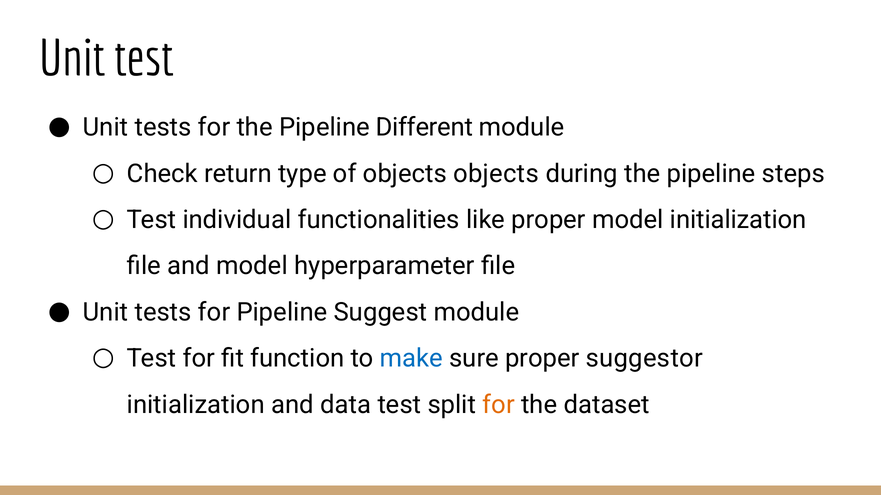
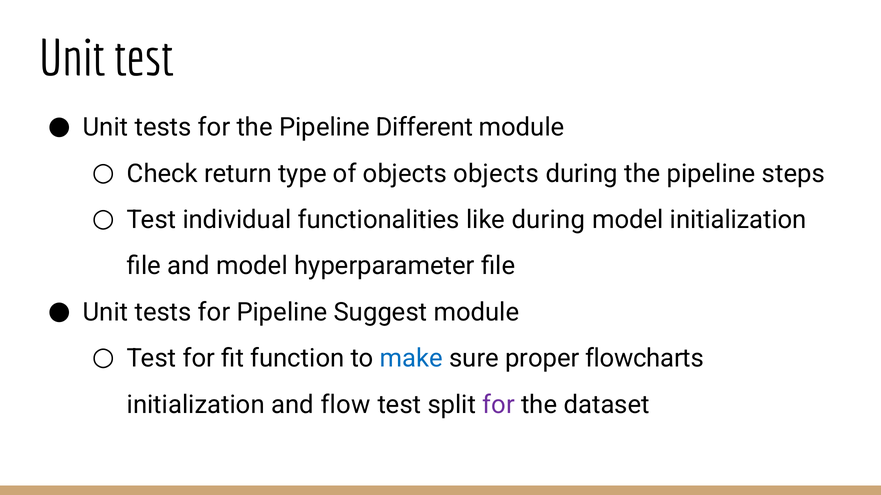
like proper: proper -> during
suggestor: suggestor -> flowcharts
data: data -> flow
for at (499, 405) colour: orange -> purple
